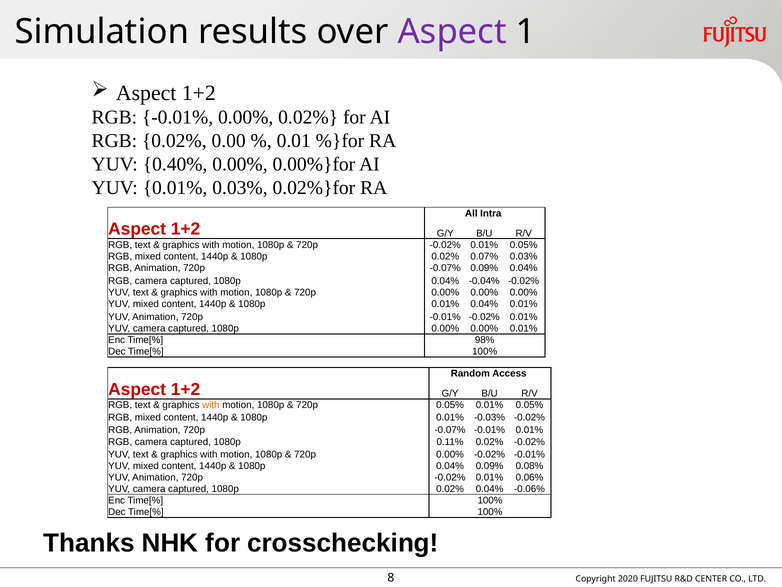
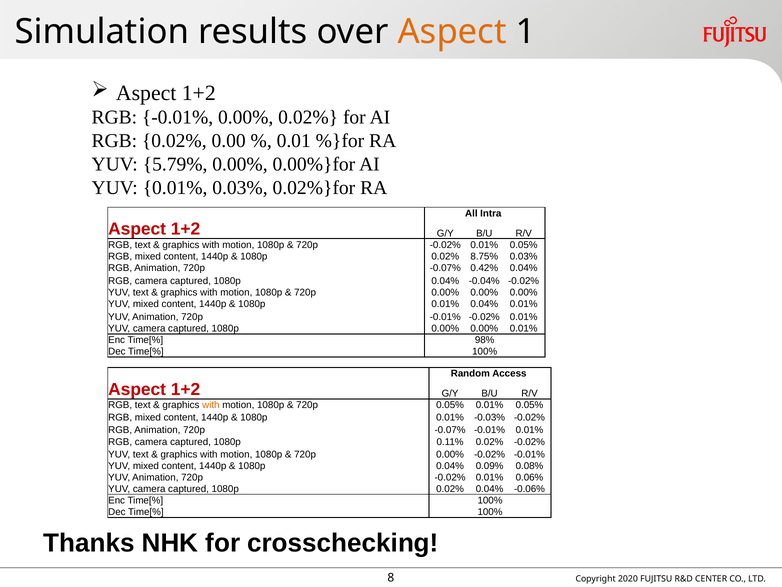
Aspect at (452, 32) colour: purple -> orange
0.40%: 0.40% -> 5.79%
0.07%: 0.07% -> 8.75%
-0.07% 0.09%: 0.09% -> 0.42%
